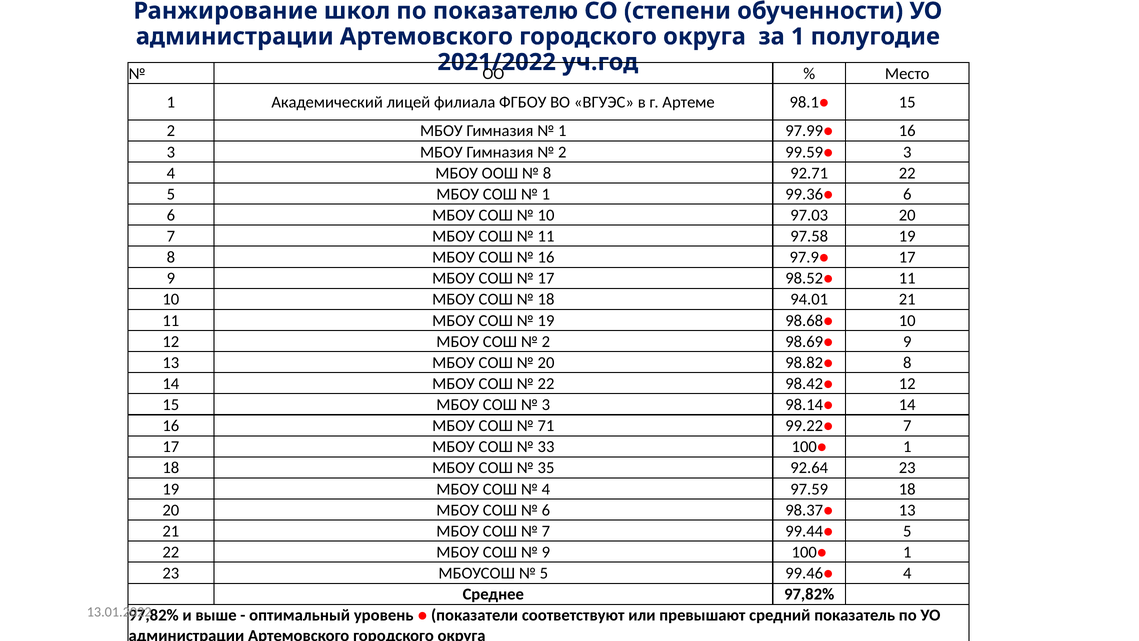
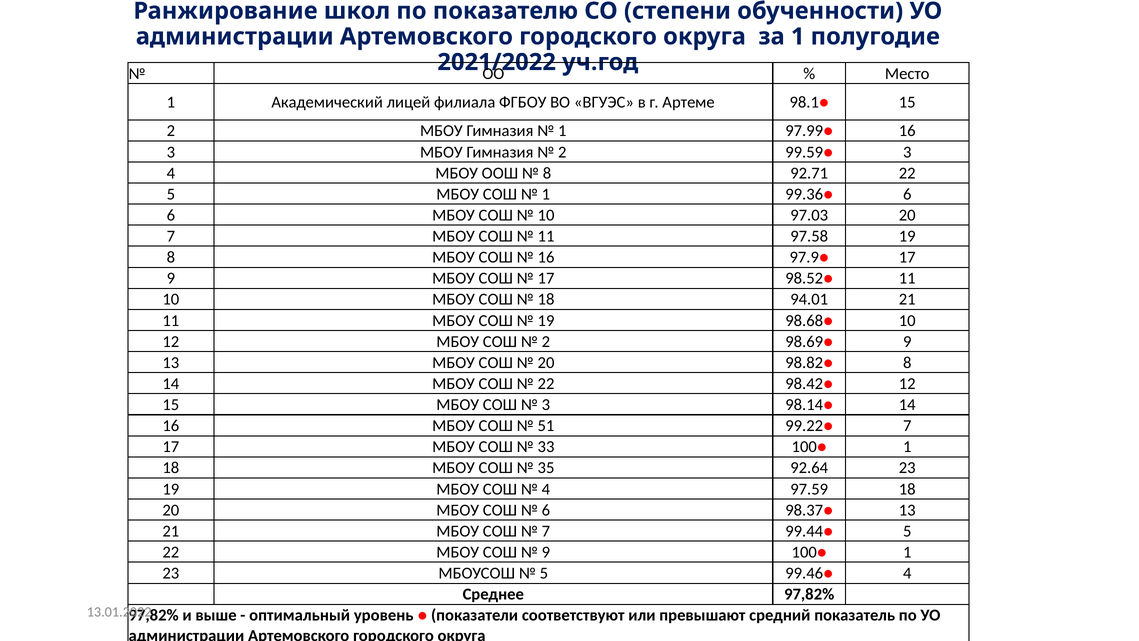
71: 71 -> 51
